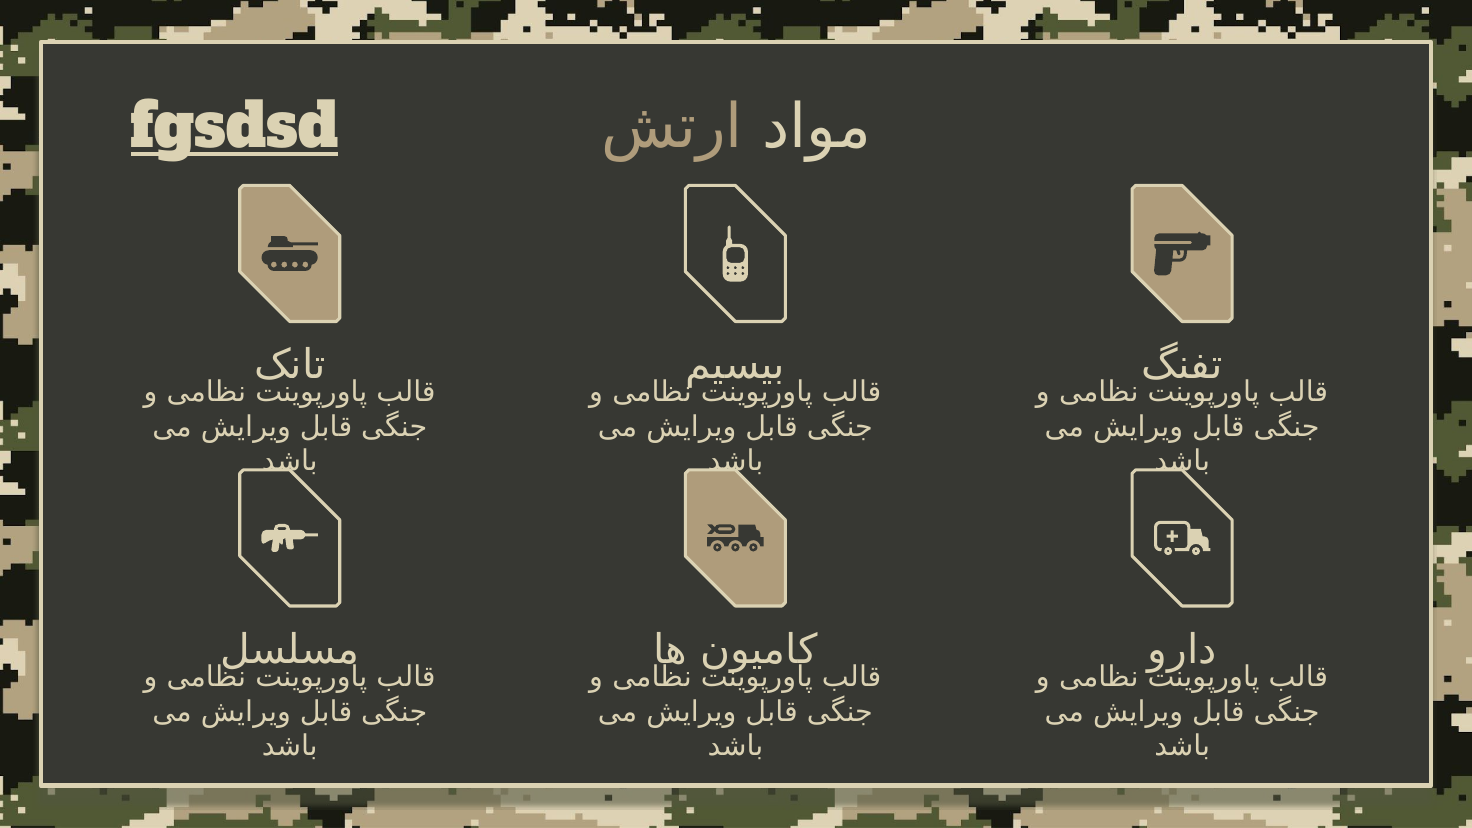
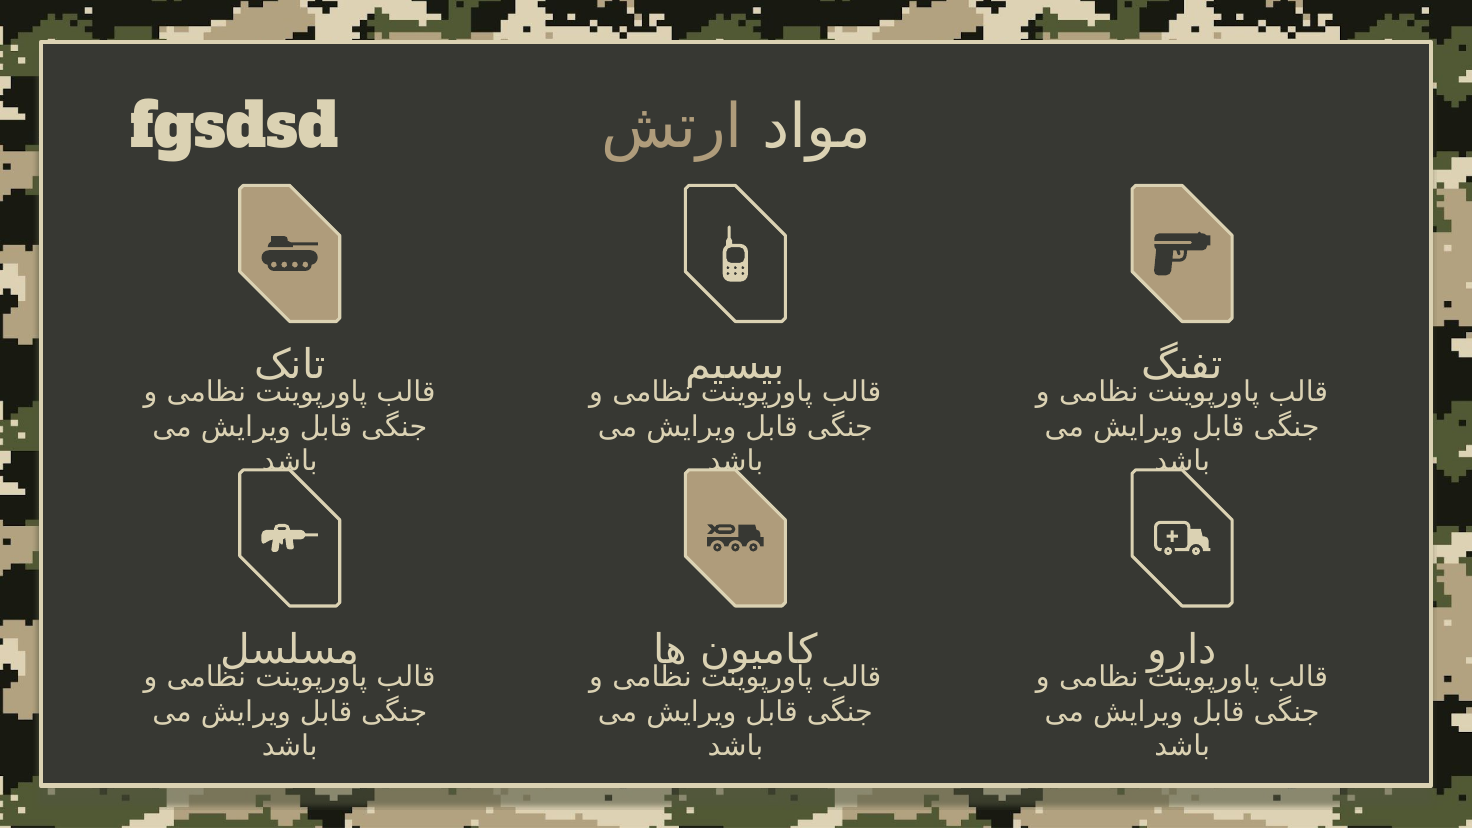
fgsdsd underline: present -> none
